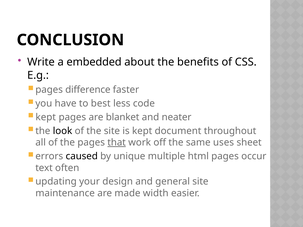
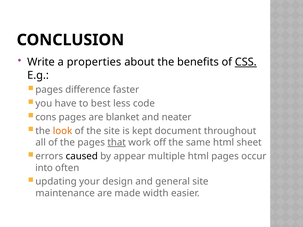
embedded: embedded -> properties
CSS underline: none -> present
kept at (46, 117): kept -> cons
look colour: black -> orange
same uses: uses -> html
unique: unique -> appear
text: text -> into
